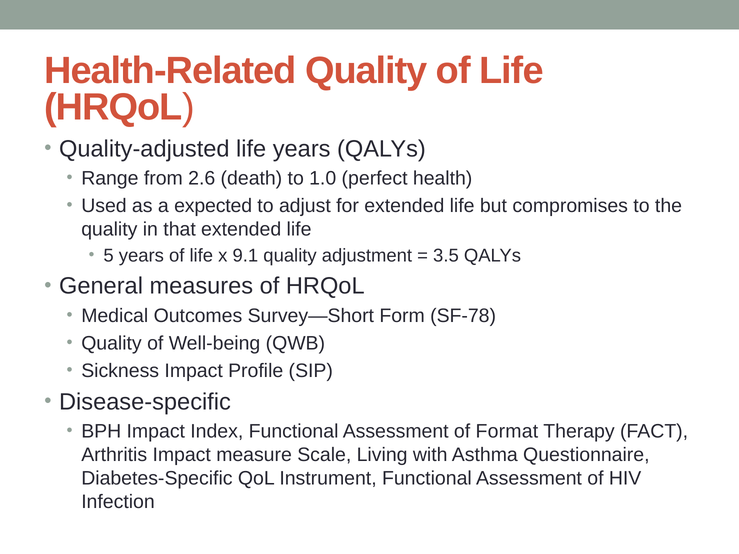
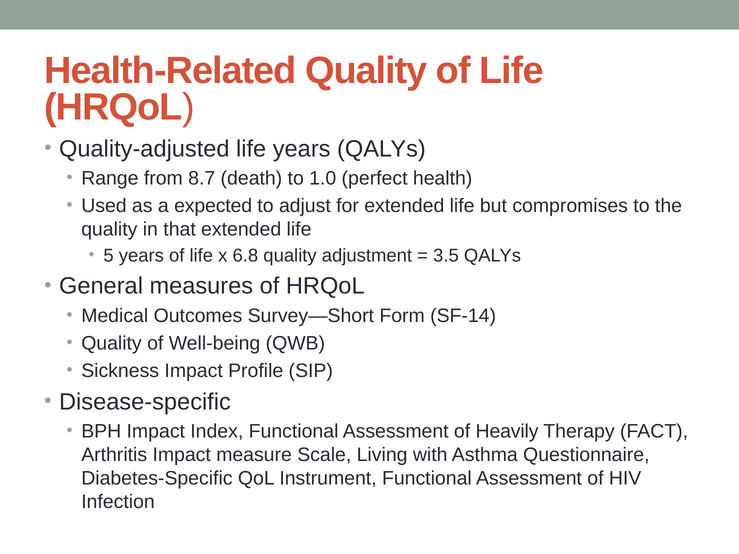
2.6: 2.6 -> 8.7
9.1: 9.1 -> 6.8
SF-78: SF-78 -> SF-14
Format: Format -> Heavily
